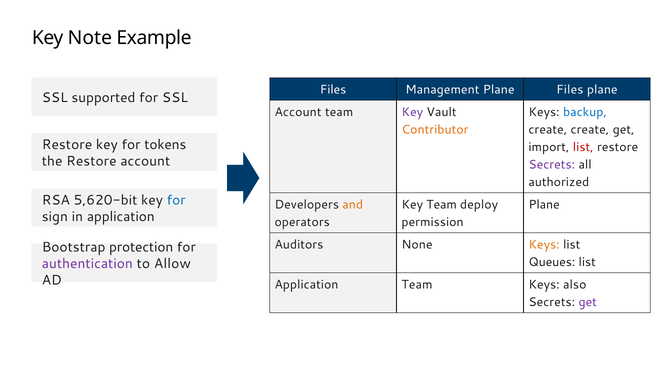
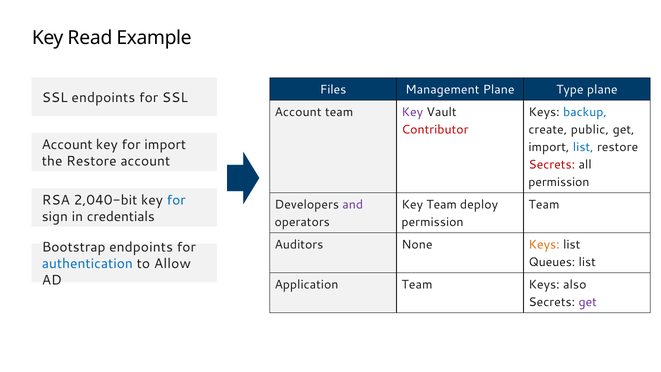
Note: Note -> Read
Plane Files: Files -> Type
SSL supported: supported -> endpoints
Contributor colour: orange -> red
create create: create -> public
Restore at (67, 145): Restore -> Account
for tokens: tokens -> import
list at (583, 147) colour: red -> blue
Secrets at (552, 165) colour: purple -> red
authorized at (559, 182): authorized -> permission
5,620-bit: 5,620-bit -> 2,040-bit
and colour: orange -> purple
Plane at (544, 205): Plane -> Team
in application: application -> credentials
Bootstrap protection: protection -> endpoints
authentication colour: purple -> blue
